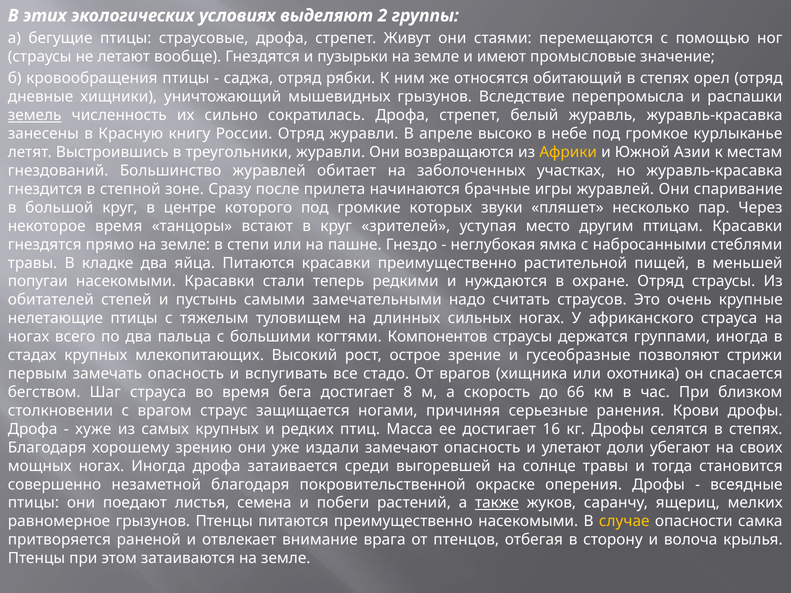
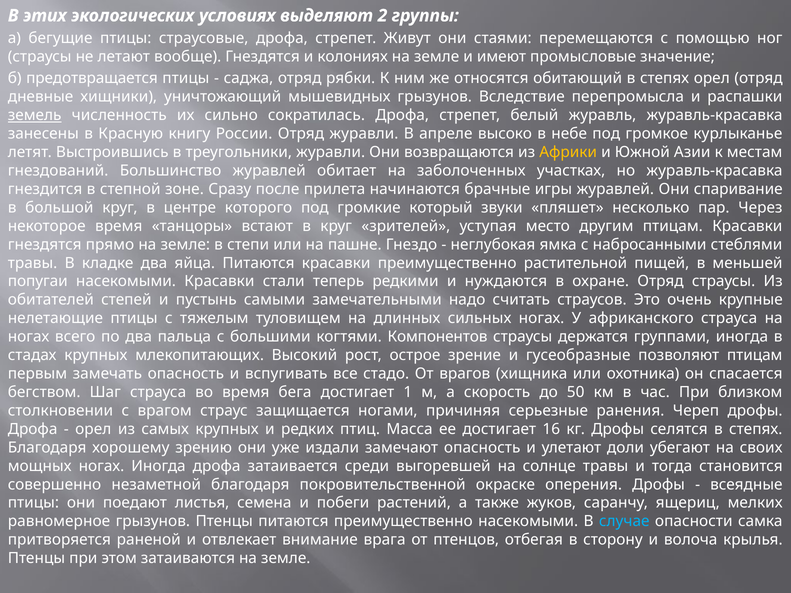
пузырьки: пузырьки -> колониях
кровообращения: кровообращения -> предотвращается
которых: которых -> который
позволяют стрижи: стрижи -> птицам
8: 8 -> 1
66: 66 -> 50
Крови: Крови -> Череп
хуже at (93, 429): хуже -> орел
также underline: present -> none
случае colour: yellow -> light blue
